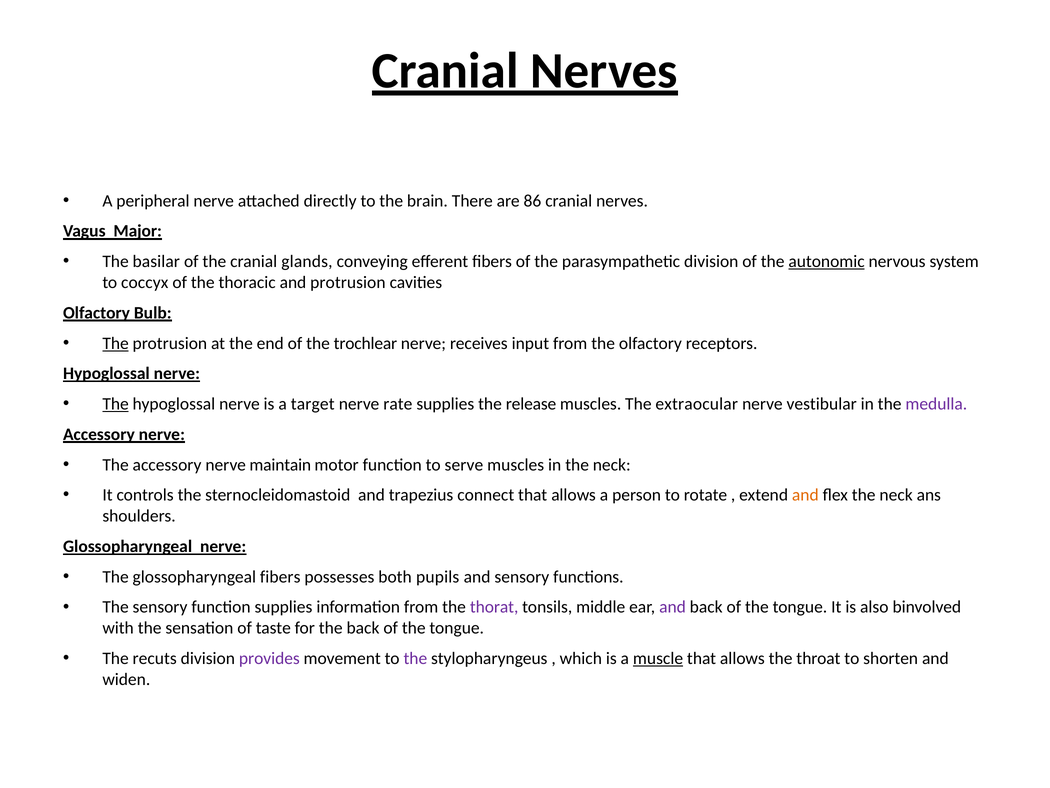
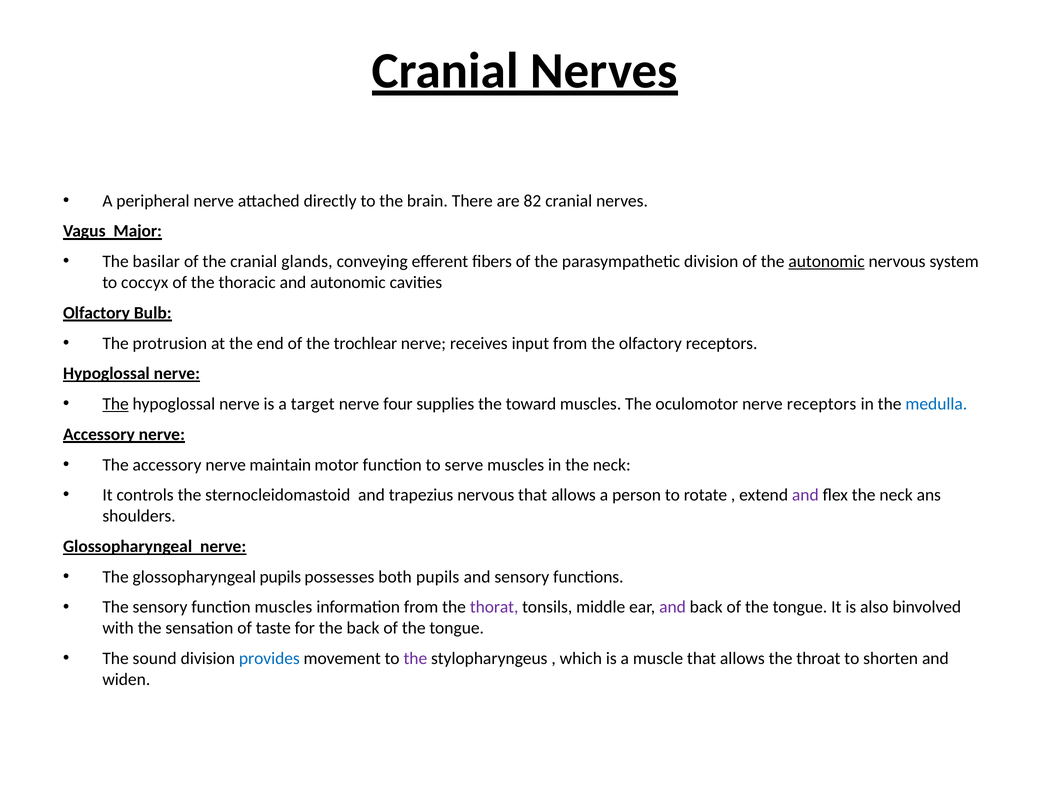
86: 86 -> 82
and protrusion: protrusion -> autonomic
The at (116, 343) underline: present -> none
rate: rate -> four
release: release -> toward
extraocular: extraocular -> oculomotor
nerve vestibular: vestibular -> receptors
medulla colour: purple -> blue
trapezius connect: connect -> nervous
and at (805, 495) colour: orange -> purple
glossopharyngeal fibers: fibers -> pupils
function supplies: supplies -> muscles
recuts: recuts -> sound
provides colour: purple -> blue
muscle underline: present -> none
